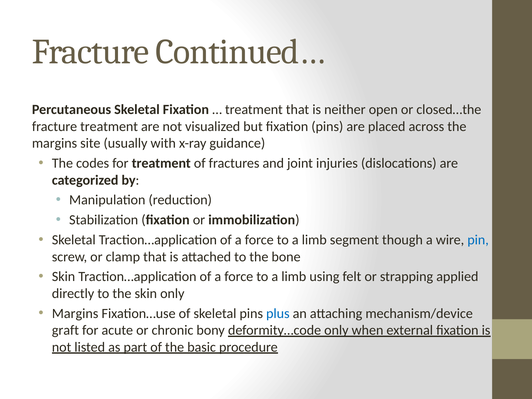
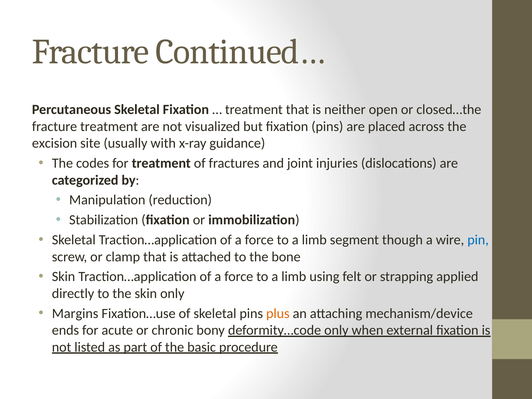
margins at (55, 143): margins -> excision
plus colour: blue -> orange
graft: graft -> ends
